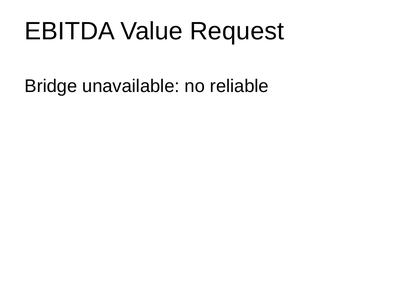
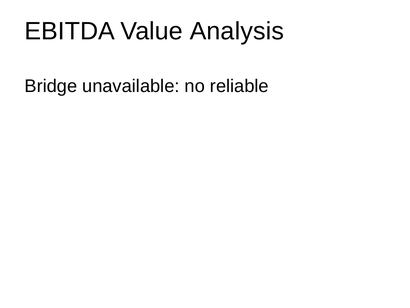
Request: Request -> Analysis
